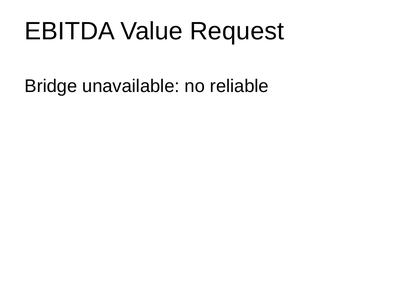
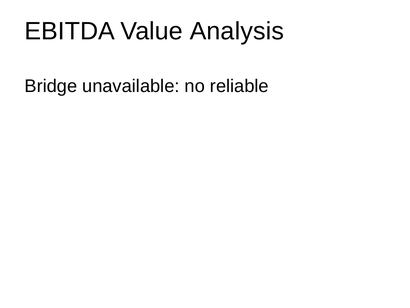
Request: Request -> Analysis
